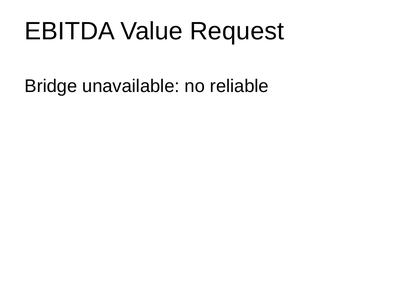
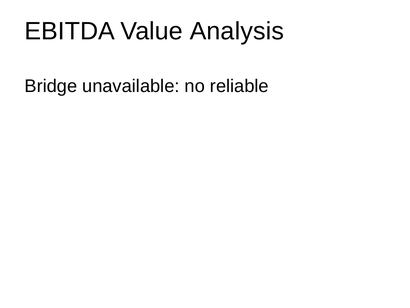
Request: Request -> Analysis
